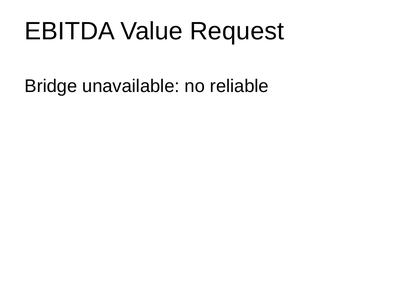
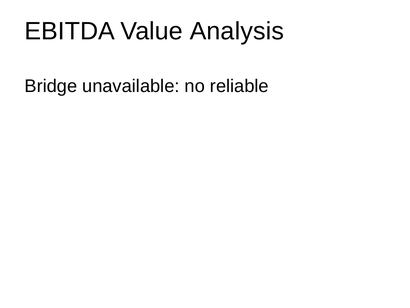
Request: Request -> Analysis
